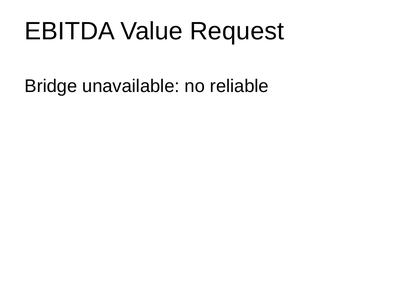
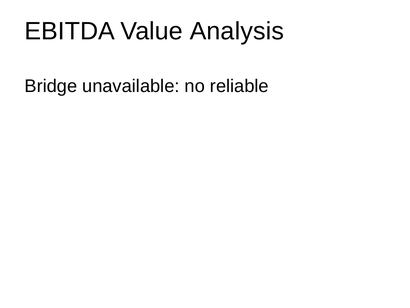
Request: Request -> Analysis
